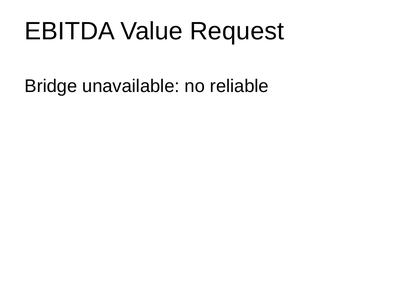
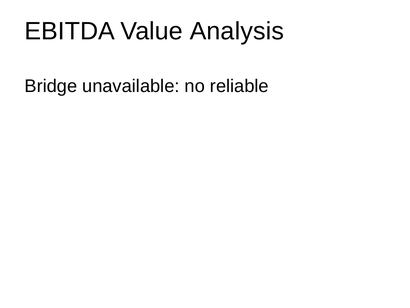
Request: Request -> Analysis
